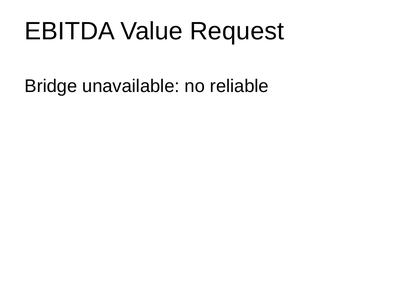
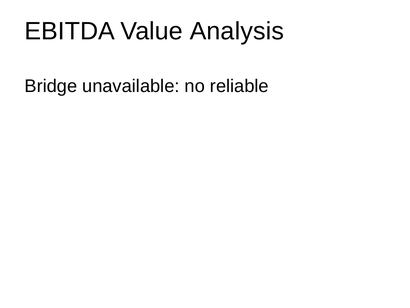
Request: Request -> Analysis
